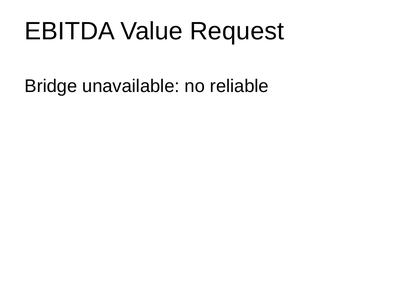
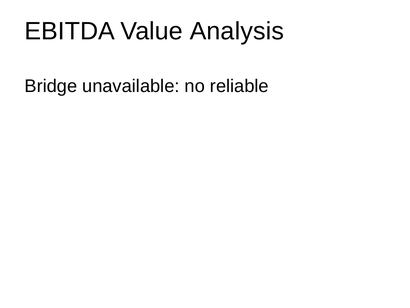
Request: Request -> Analysis
